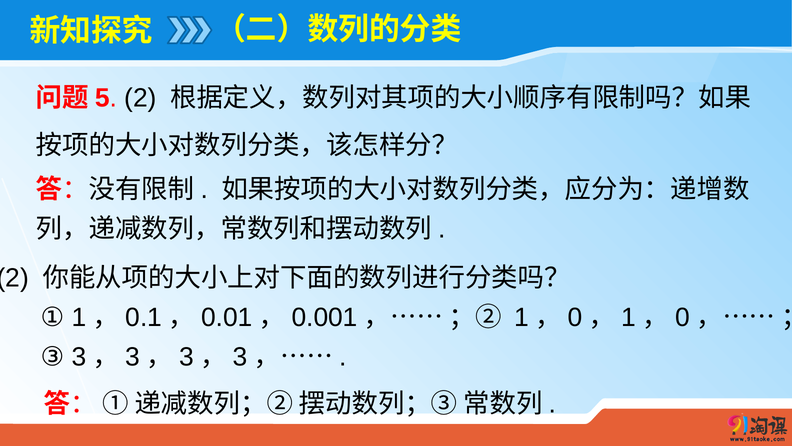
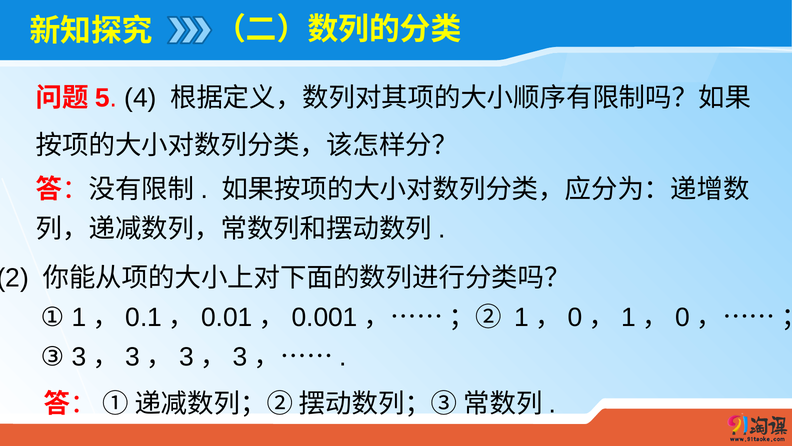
2 at (140, 98): 2 -> 4
